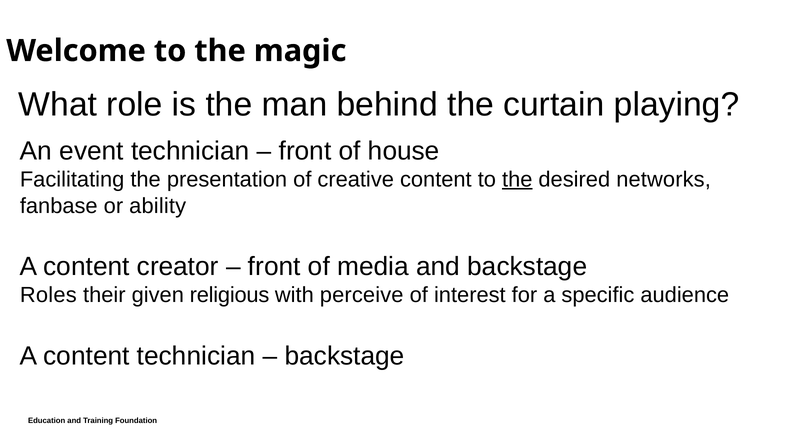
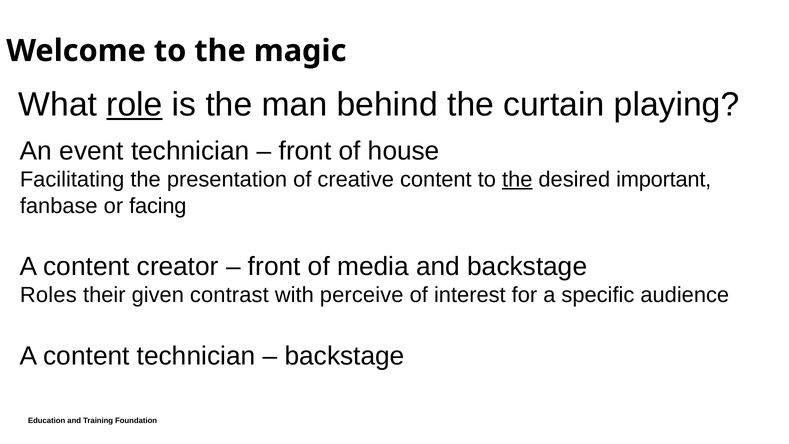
role underline: none -> present
networks: networks -> important
ability: ability -> facing
religious: religious -> contrast
